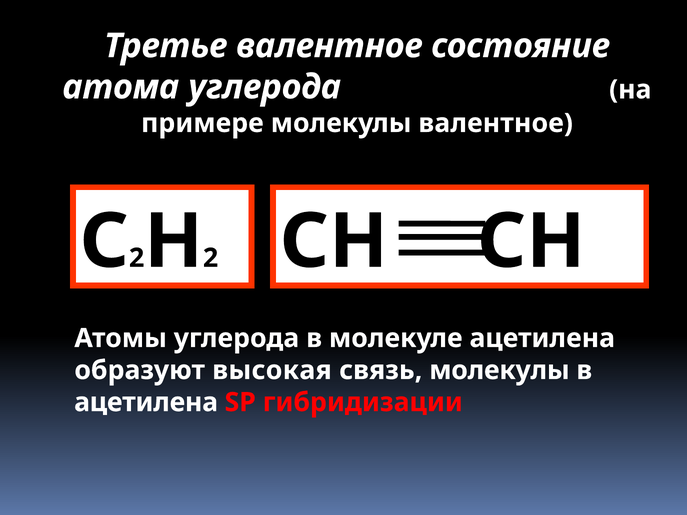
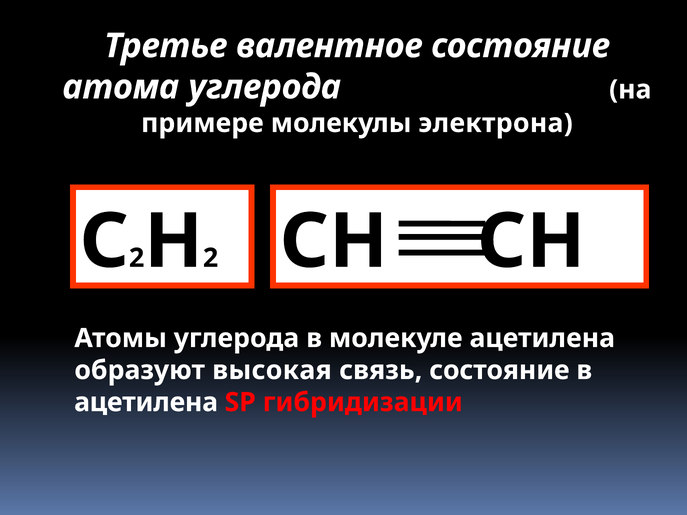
молекулы валентное: валентное -> электрона
связь молекулы: молекулы -> состояние
